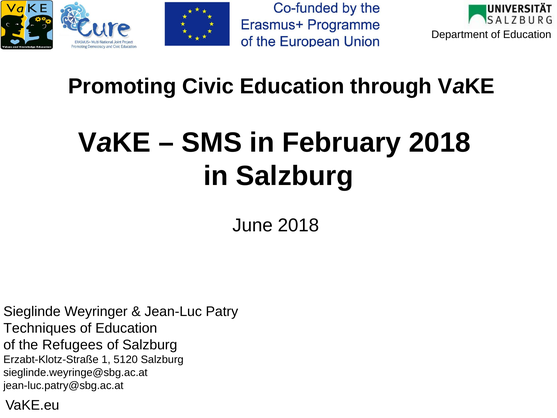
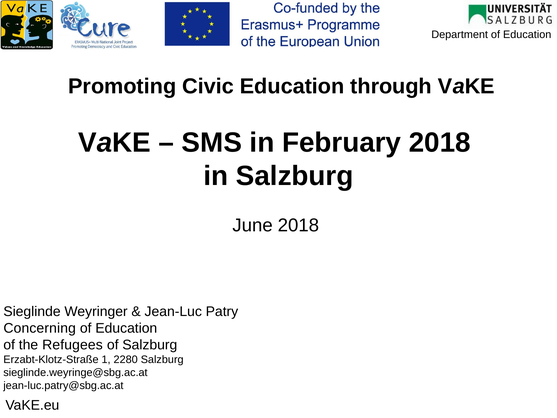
Techniques: Techniques -> Concerning
5120: 5120 -> 2280
